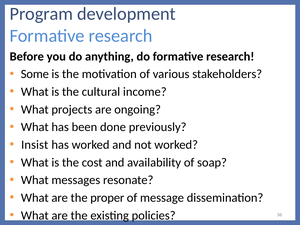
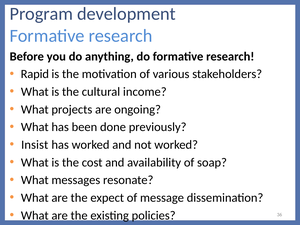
Some: Some -> Rapid
proper: proper -> expect
